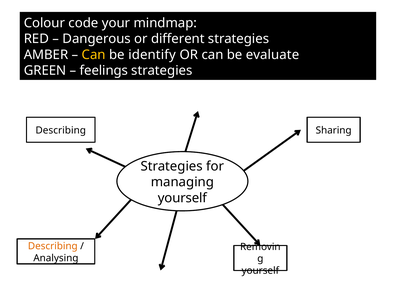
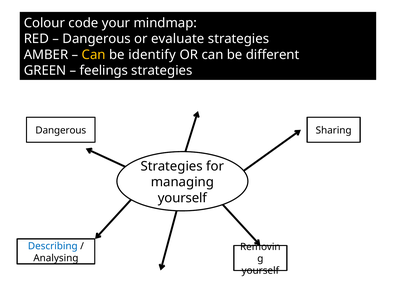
different: different -> evaluate
evaluate: evaluate -> different
Describing at (61, 130): Describing -> Dangerous
Describing at (53, 246) colour: orange -> blue
